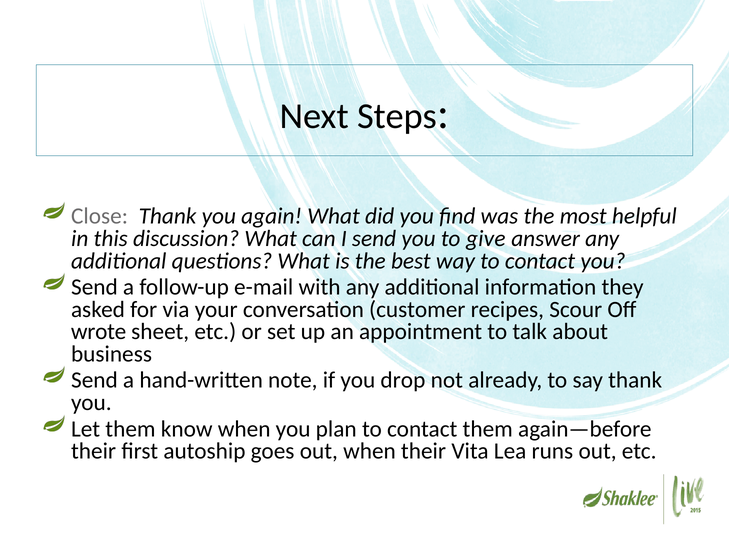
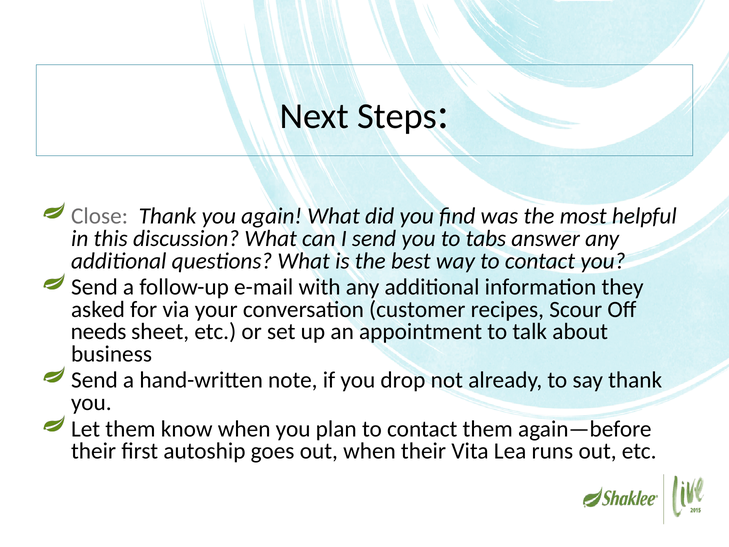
give: give -> tabs
wrote: wrote -> needs
